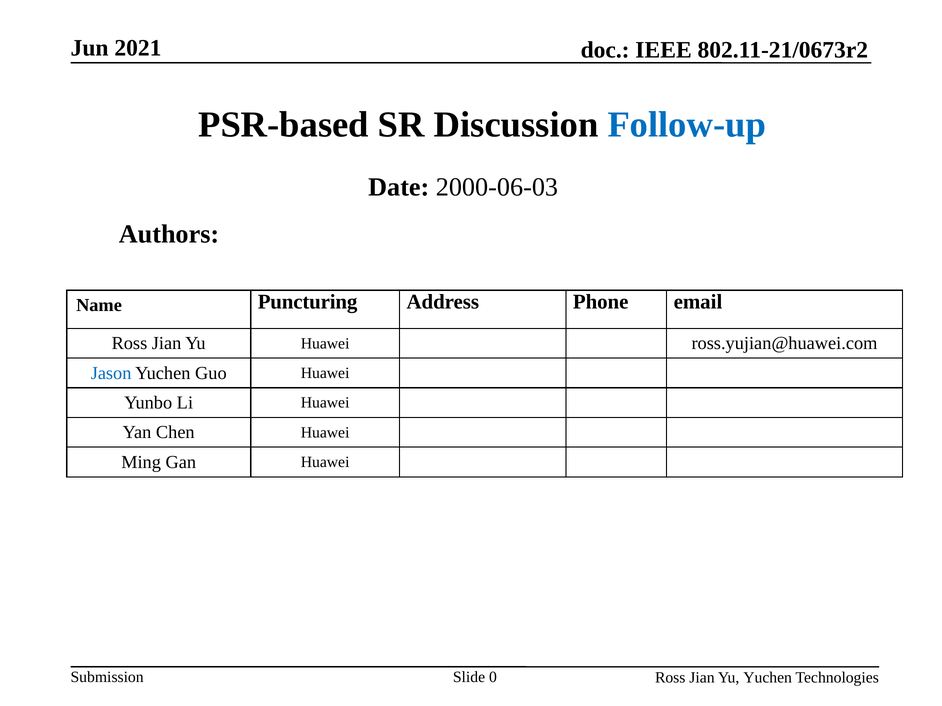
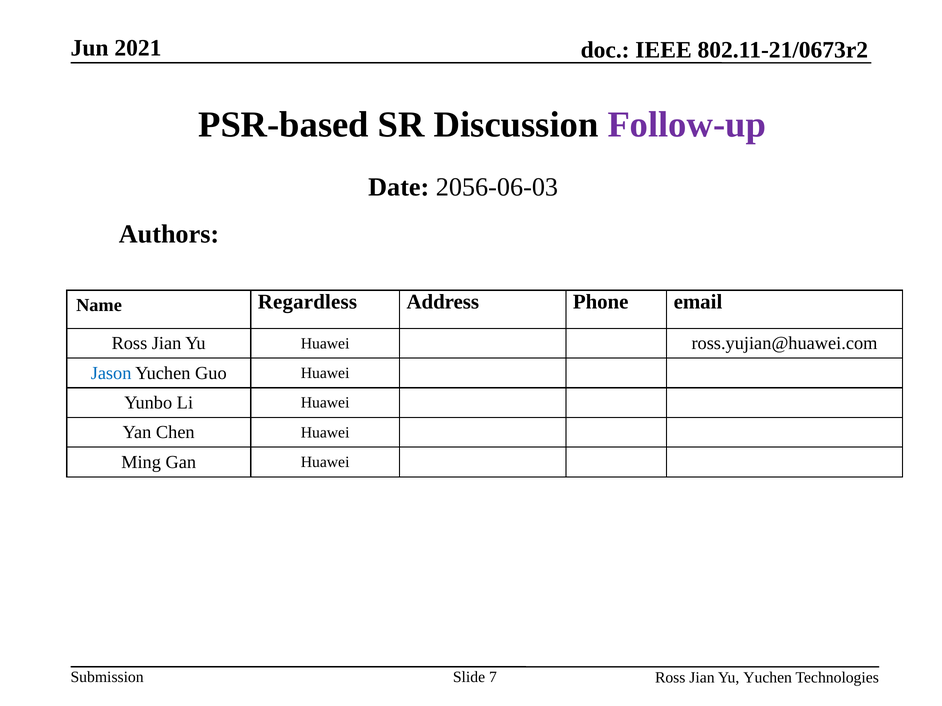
Follow-up colour: blue -> purple
2000-06-03: 2000-06-03 -> 2056-06-03
Puncturing: Puncturing -> Regardless
0: 0 -> 7
